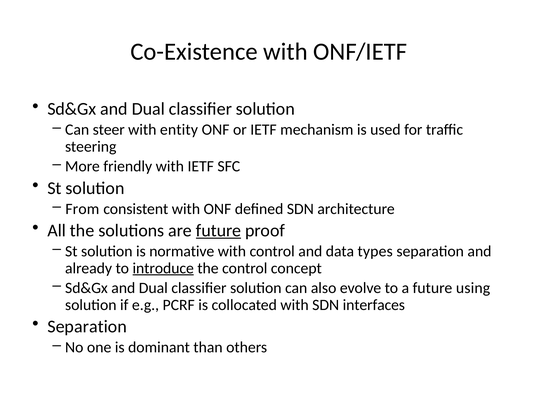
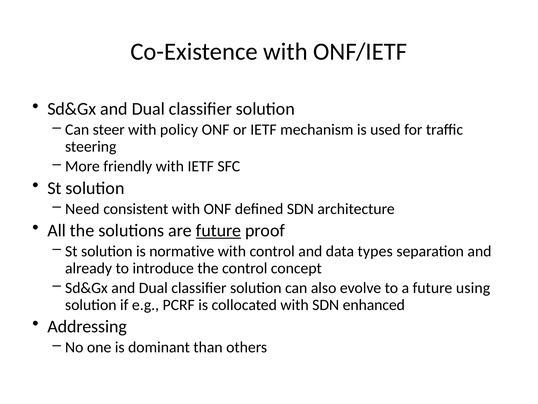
entity: entity -> policy
From: From -> Need
introduce underline: present -> none
interfaces: interfaces -> enhanced
Separation at (87, 326): Separation -> Addressing
